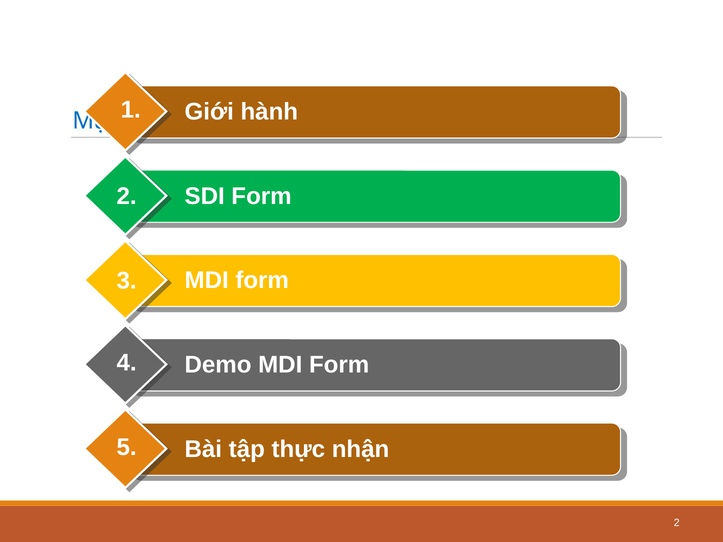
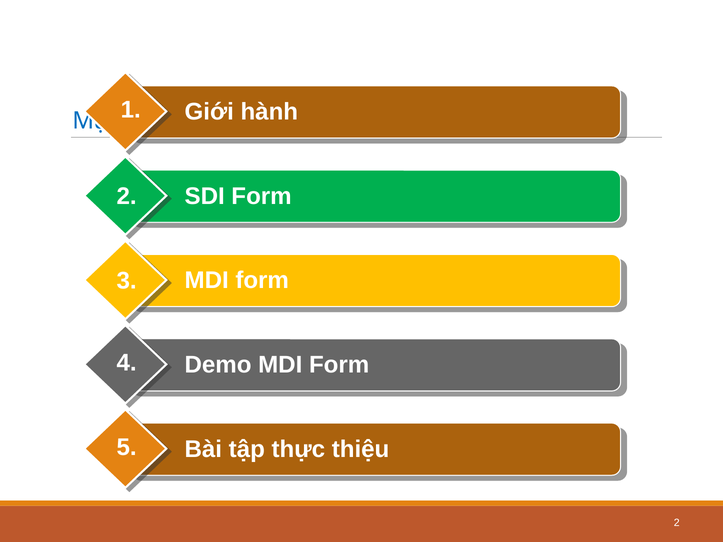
nhận: nhận -> thiệu
